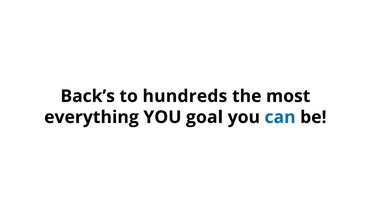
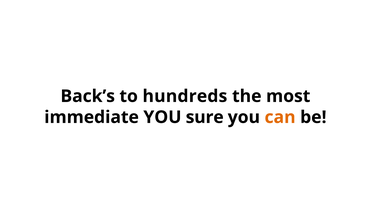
everything: everything -> immediate
goal: goal -> sure
can colour: blue -> orange
